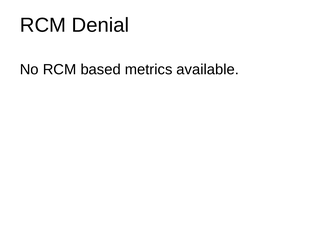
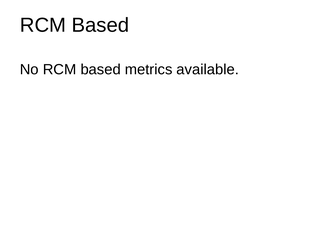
Denial at (100, 25): Denial -> Based
